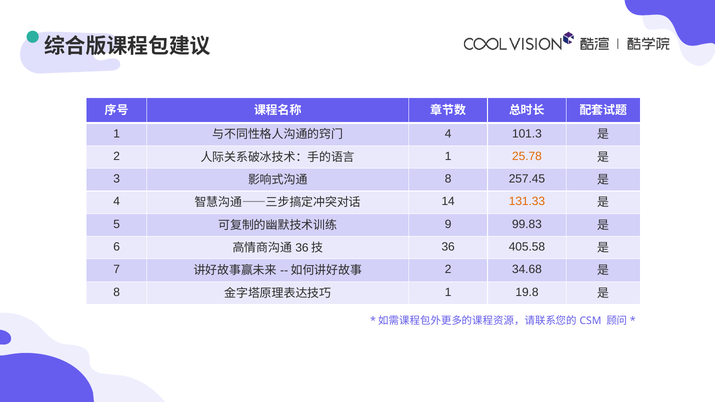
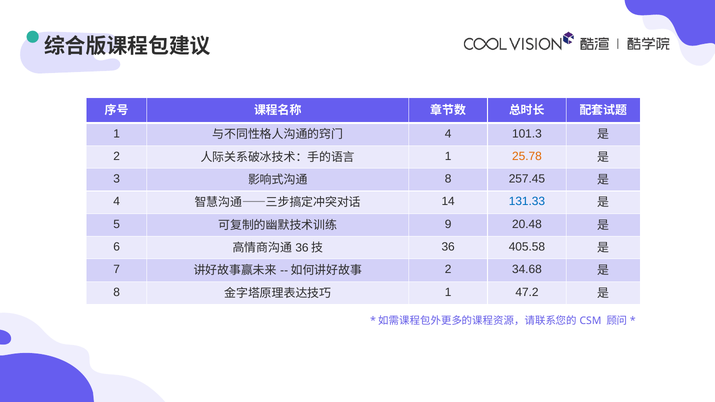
131.33 colour: orange -> blue
99.83: 99.83 -> 20.48
19.8: 19.8 -> 47.2
